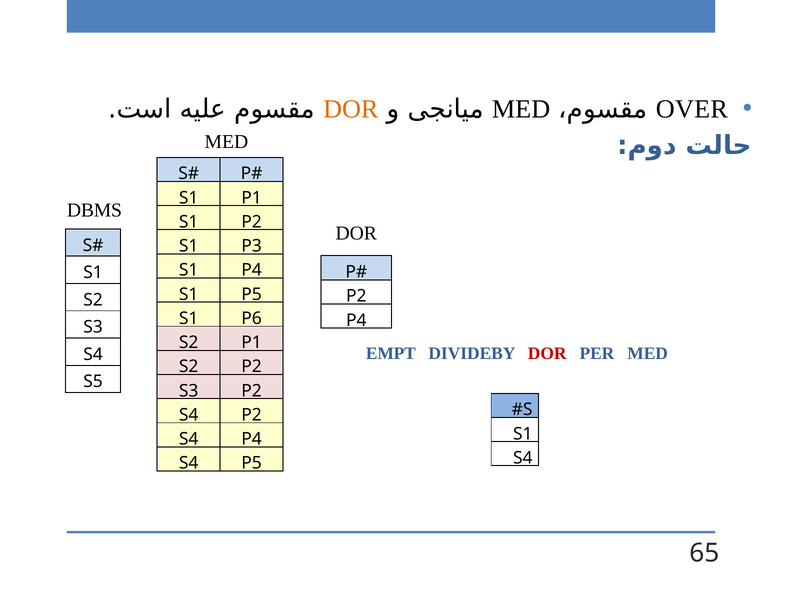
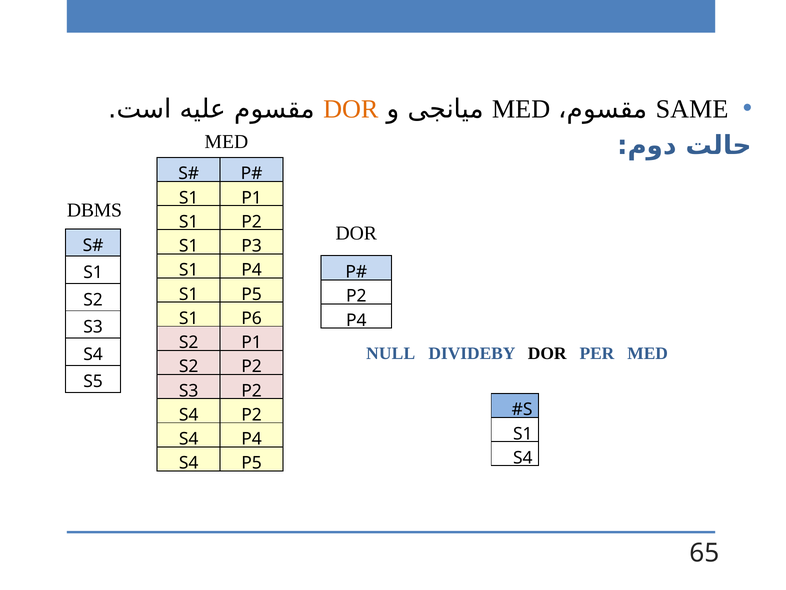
OVER: OVER -> SAME
EMPT: EMPT -> NULL
DOR at (547, 353) colour: red -> black
